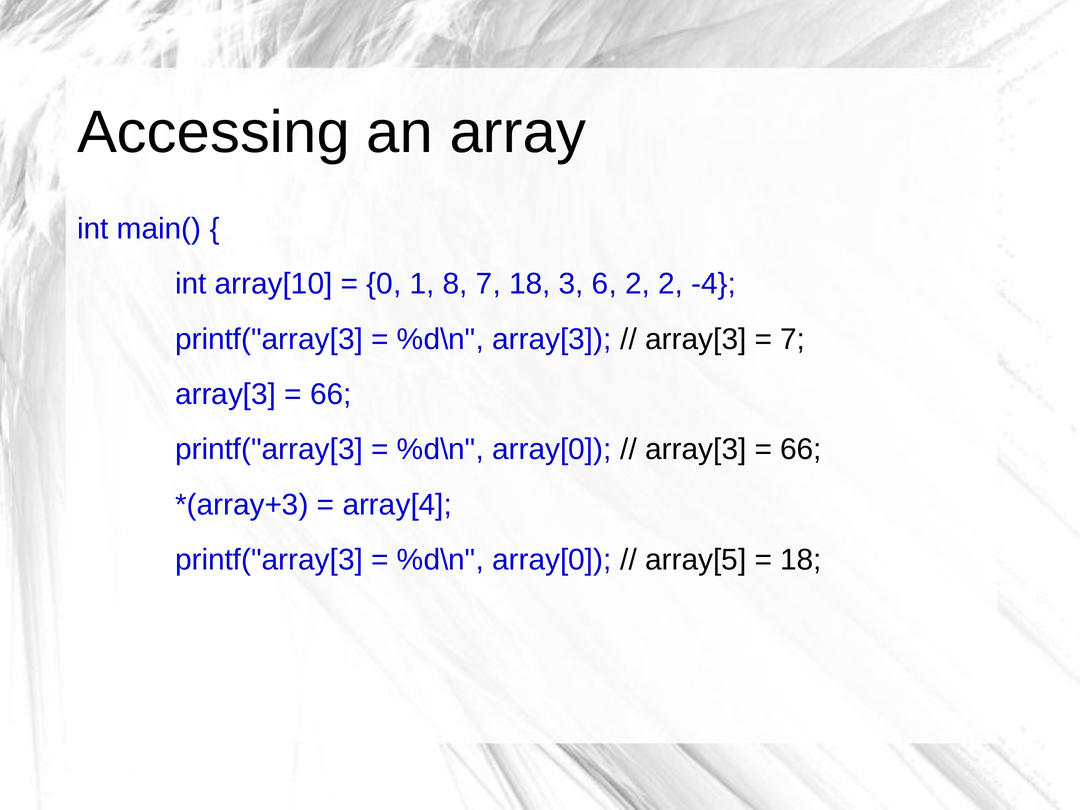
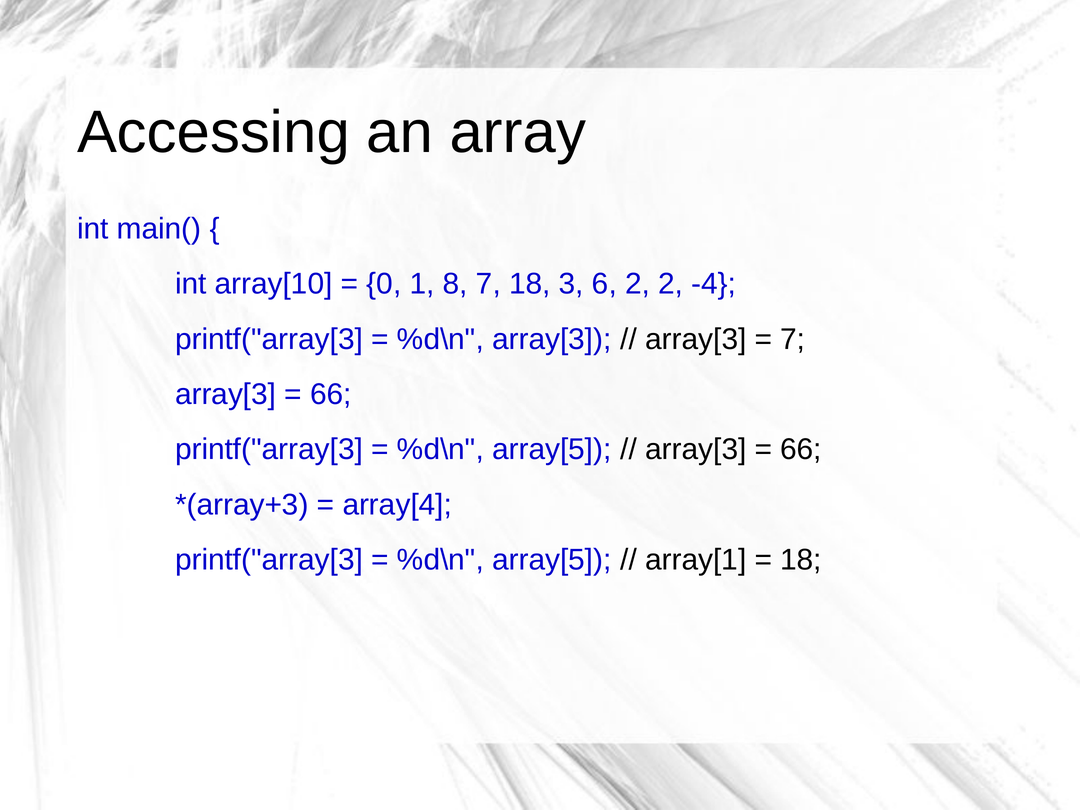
array[0 at (552, 449): array[0 -> array[5
array[0 at (552, 560): array[0 -> array[5
array[5: array[5 -> array[1
